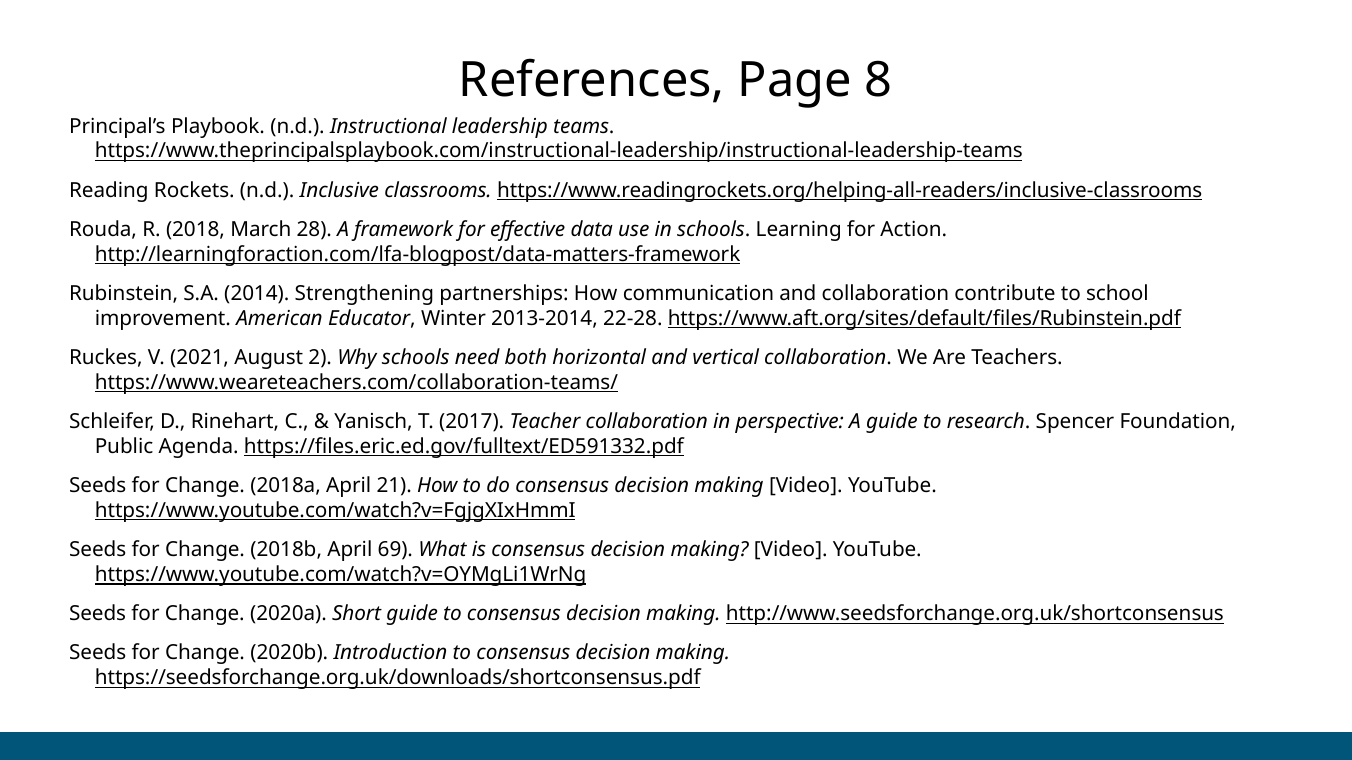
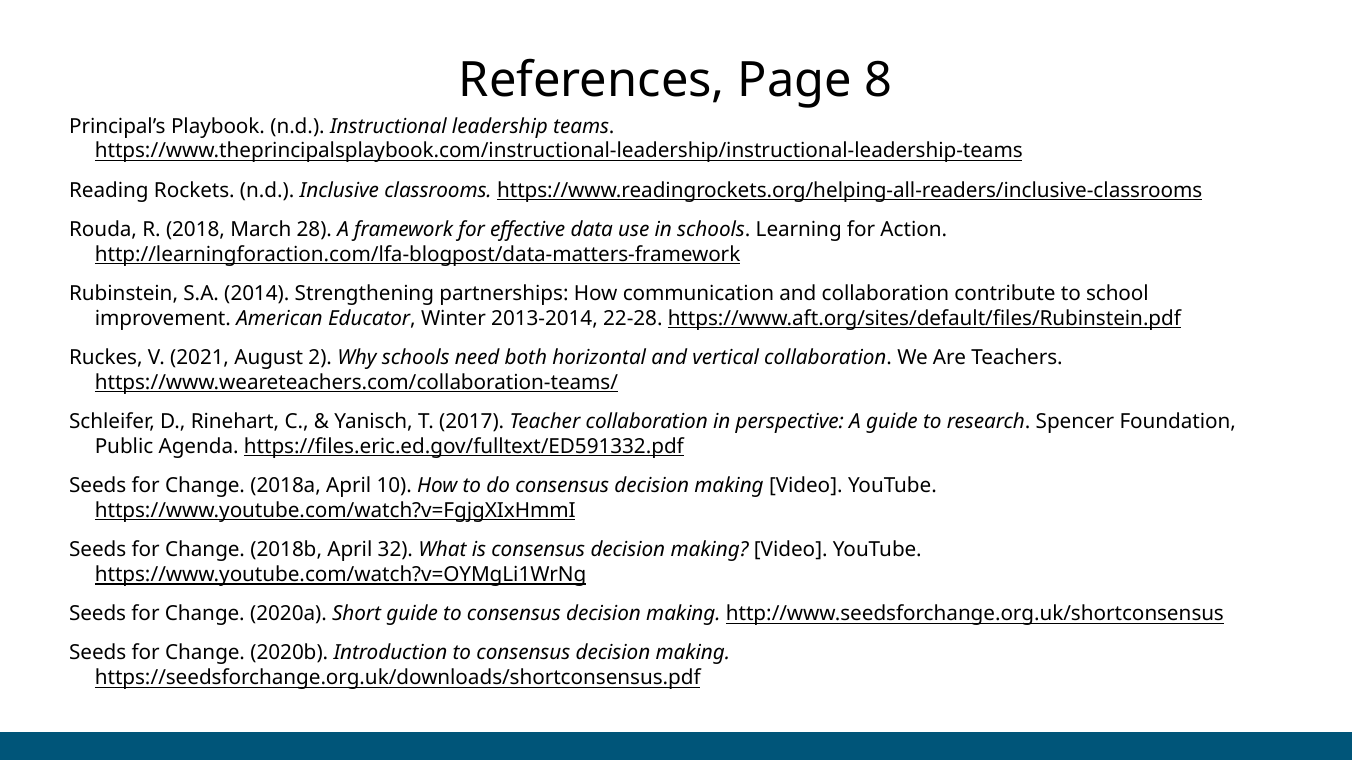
21: 21 -> 10
69: 69 -> 32
